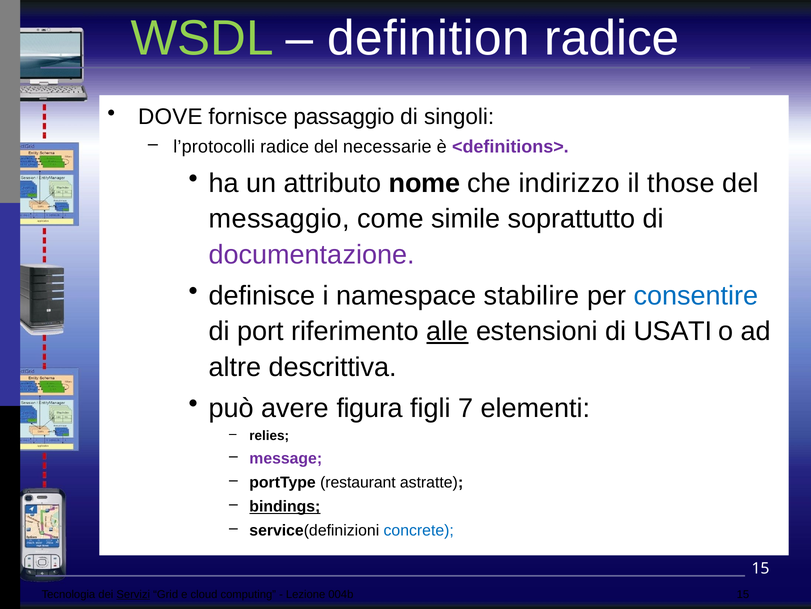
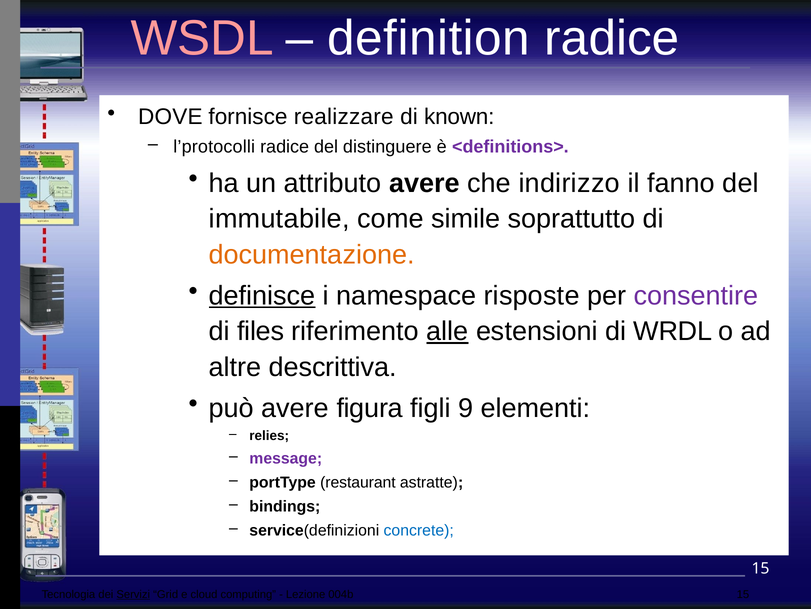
WSDL colour: light green -> pink
passaggio: passaggio -> realizzare
singoli: singoli -> known
necessarie: necessarie -> distinguere
attributo nome: nome -> avere
those: those -> fanno
messaggio: messaggio -> immutabile
documentazione colour: purple -> orange
definisce underline: none -> present
stabilire: stabilire -> risposte
consentire colour: blue -> purple
port: port -> files
USATI: USATI -> WRDL
7: 7 -> 9
bindings underline: present -> none
